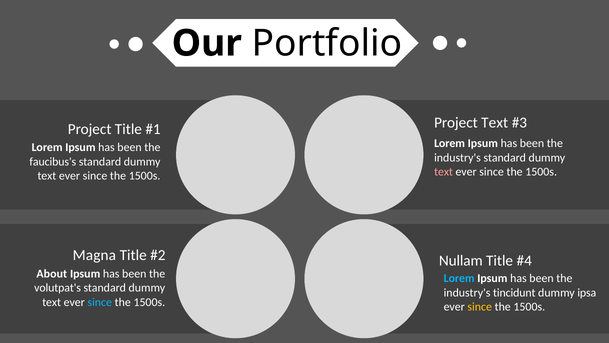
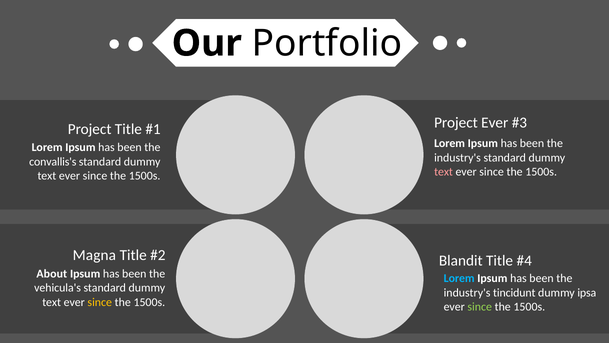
Project Text: Text -> Ever
faucibus's: faucibus's -> convallis's
Nullam: Nullam -> Blandit
volutpat's: volutpat's -> vehicula's
since at (100, 302) colour: light blue -> yellow
since at (480, 307) colour: yellow -> light green
